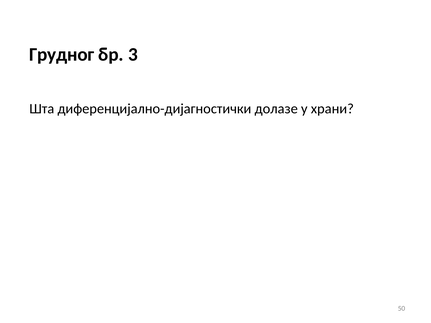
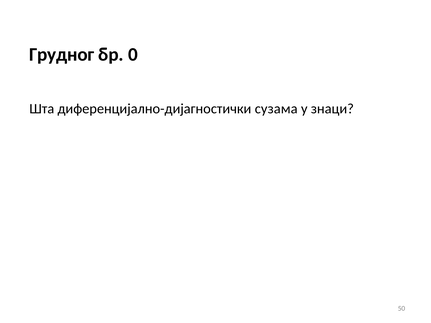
3: 3 -> 0
долазе: долазе -> сузама
храни: храни -> знаци
